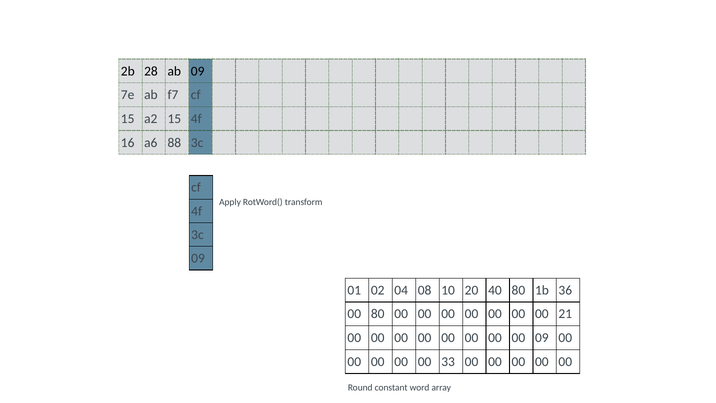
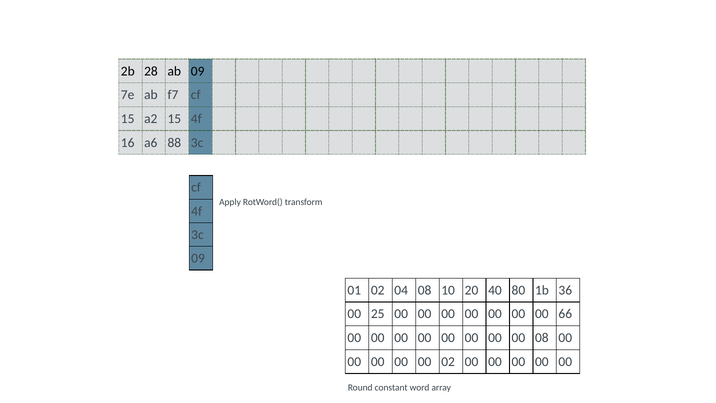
00 80: 80 -> 25
21: 21 -> 66
00 09: 09 -> 08
00 33: 33 -> 02
